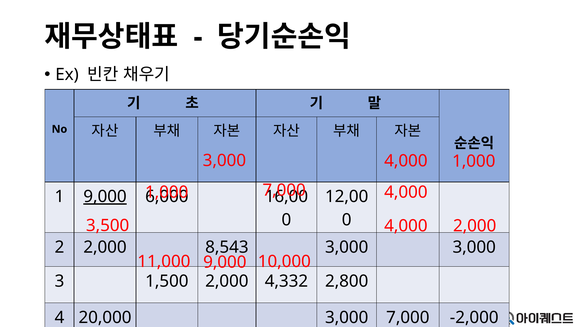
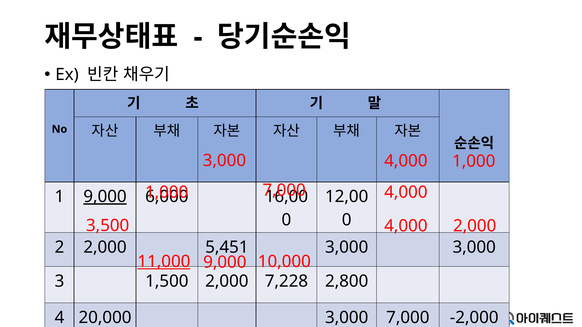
8,543: 8,543 -> 5,451
11,000 underline: none -> present
4,332: 4,332 -> 7,228
